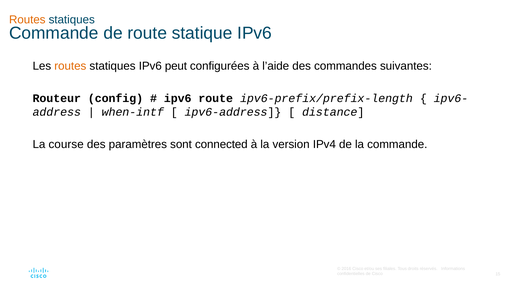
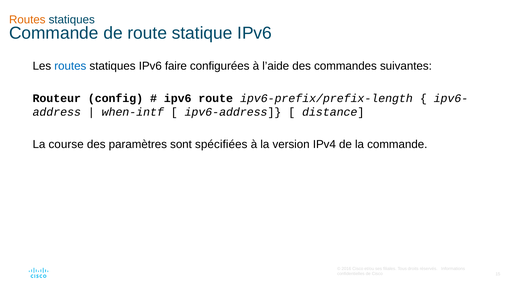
routes at (70, 66) colour: orange -> blue
peut: peut -> faire
connected: connected -> spécifiées
